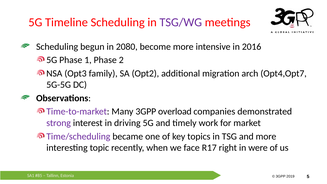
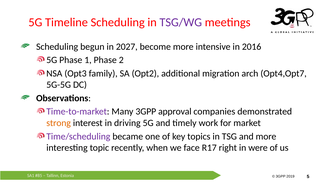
2080: 2080 -> 2027
overload: overload -> approval
strong colour: purple -> orange
